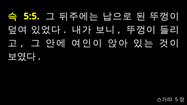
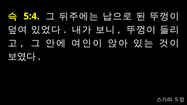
5:5: 5:5 -> 5:4
